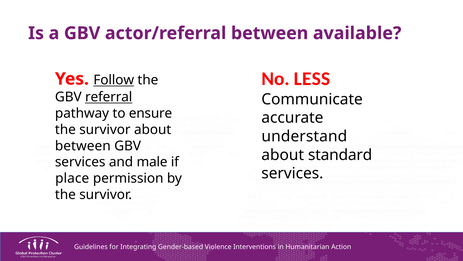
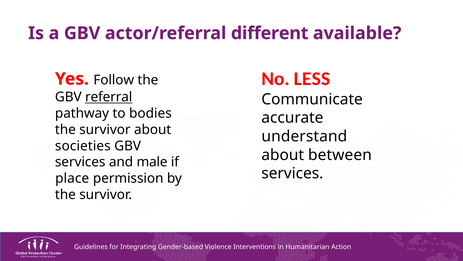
actor/referral between: between -> different
Follow underline: present -> none
ensure: ensure -> bodies
between at (83, 146): between -> societies
standard: standard -> between
